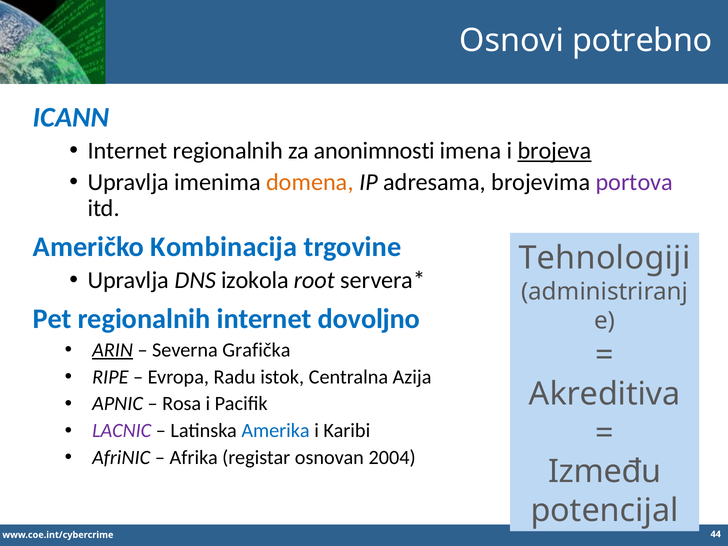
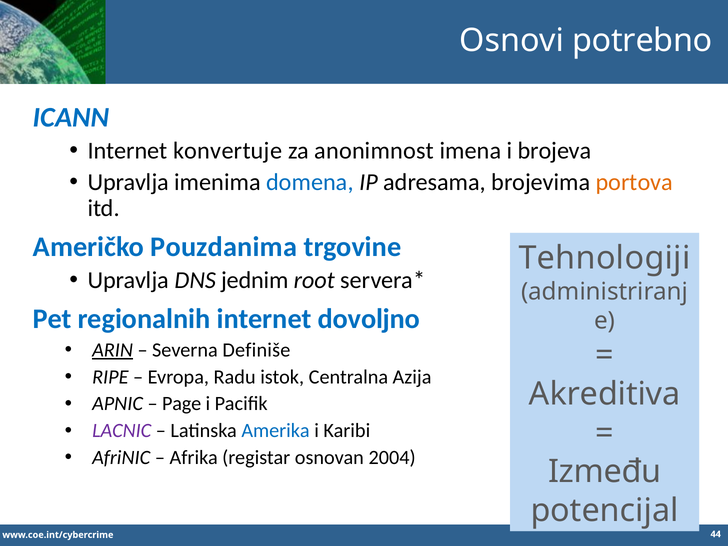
Internet regionalnih: regionalnih -> konvertuje
anonimnosti: anonimnosti -> anonimnost
brojeva underline: present -> none
domena colour: orange -> blue
portova colour: purple -> orange
Kombinacija: Kombinacija -> Pouzdanima
izokola: izokola -> jednim
Grafička: Grafička -> Definiše
Rosa: Rosa -> Page
